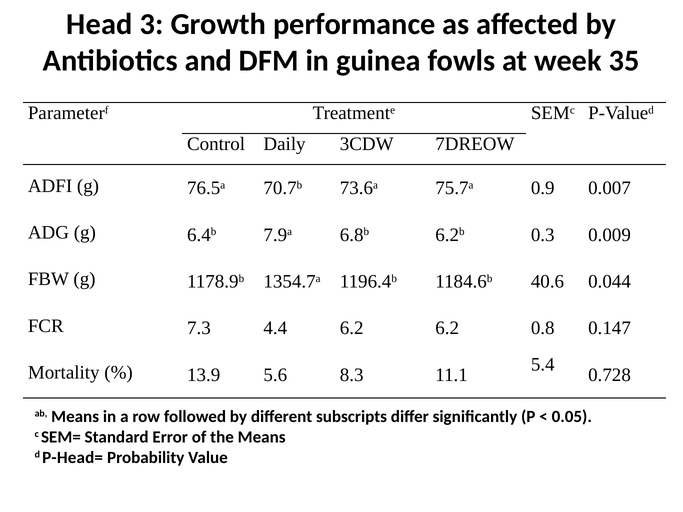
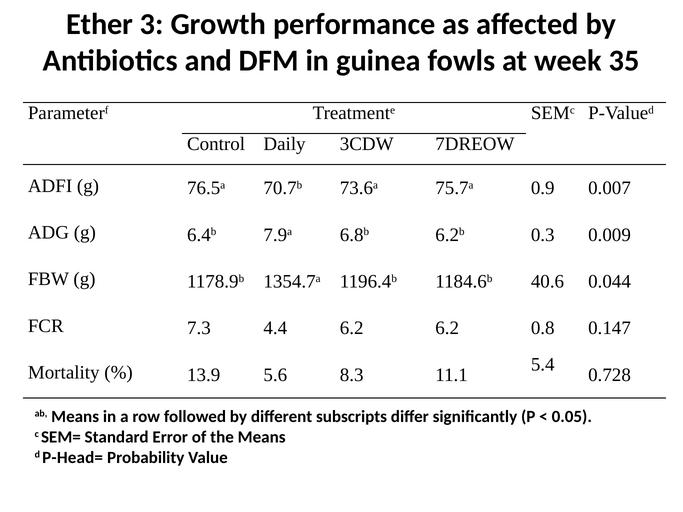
Head: Head -> Ether
